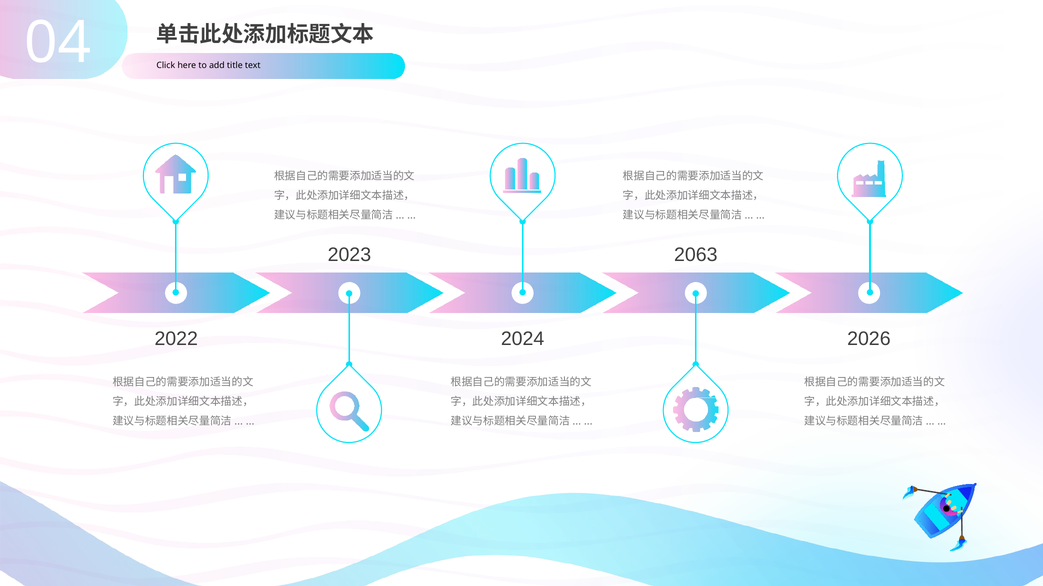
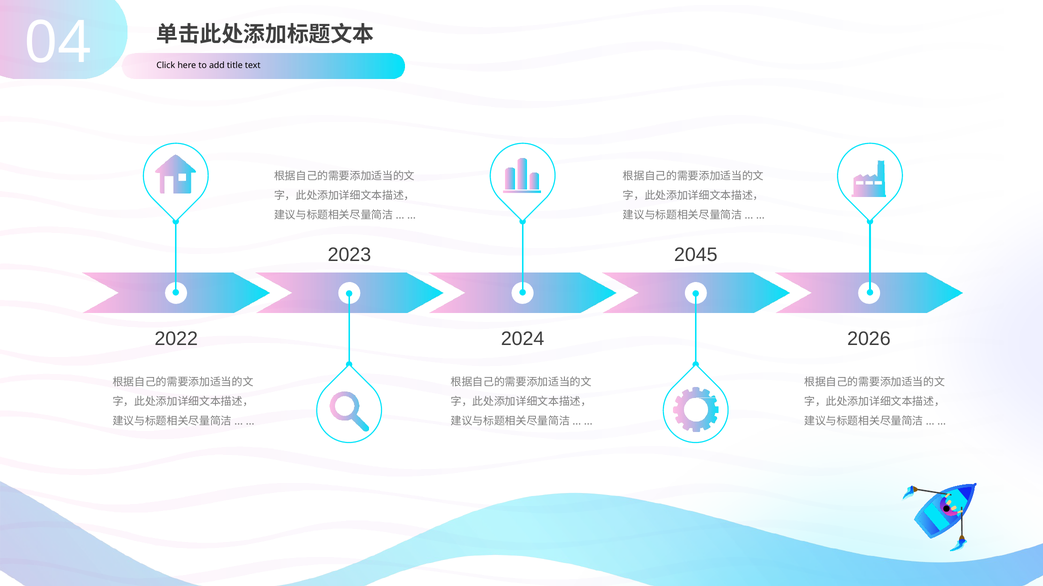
2063: 2063 -> 2045
